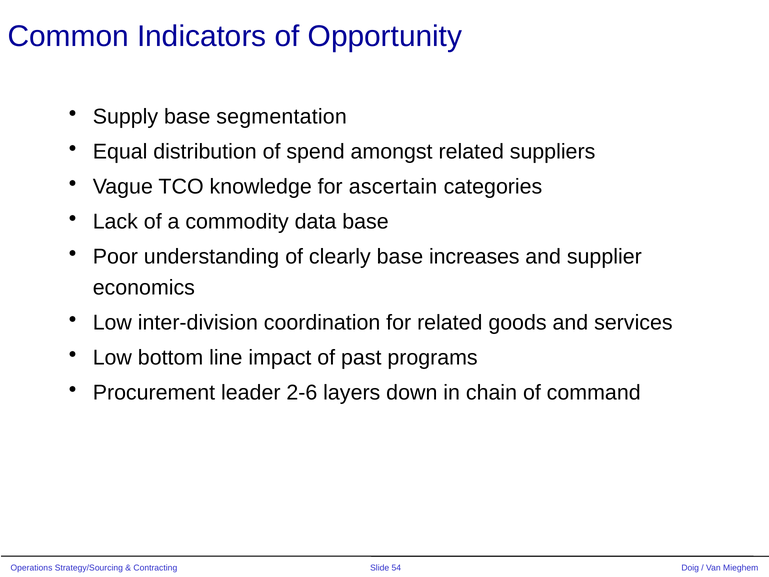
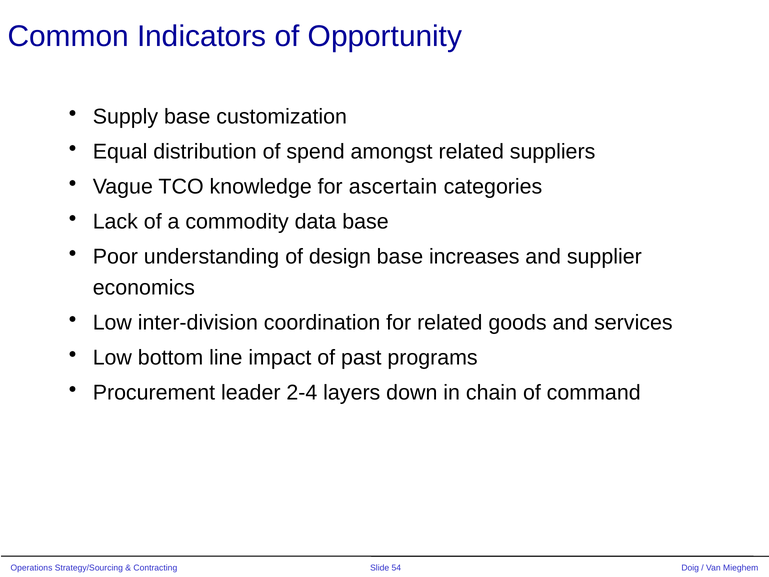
segmentation: segmentation -> customization
clearly: clearly -> design
2-6: 2-6 -> 2-4
